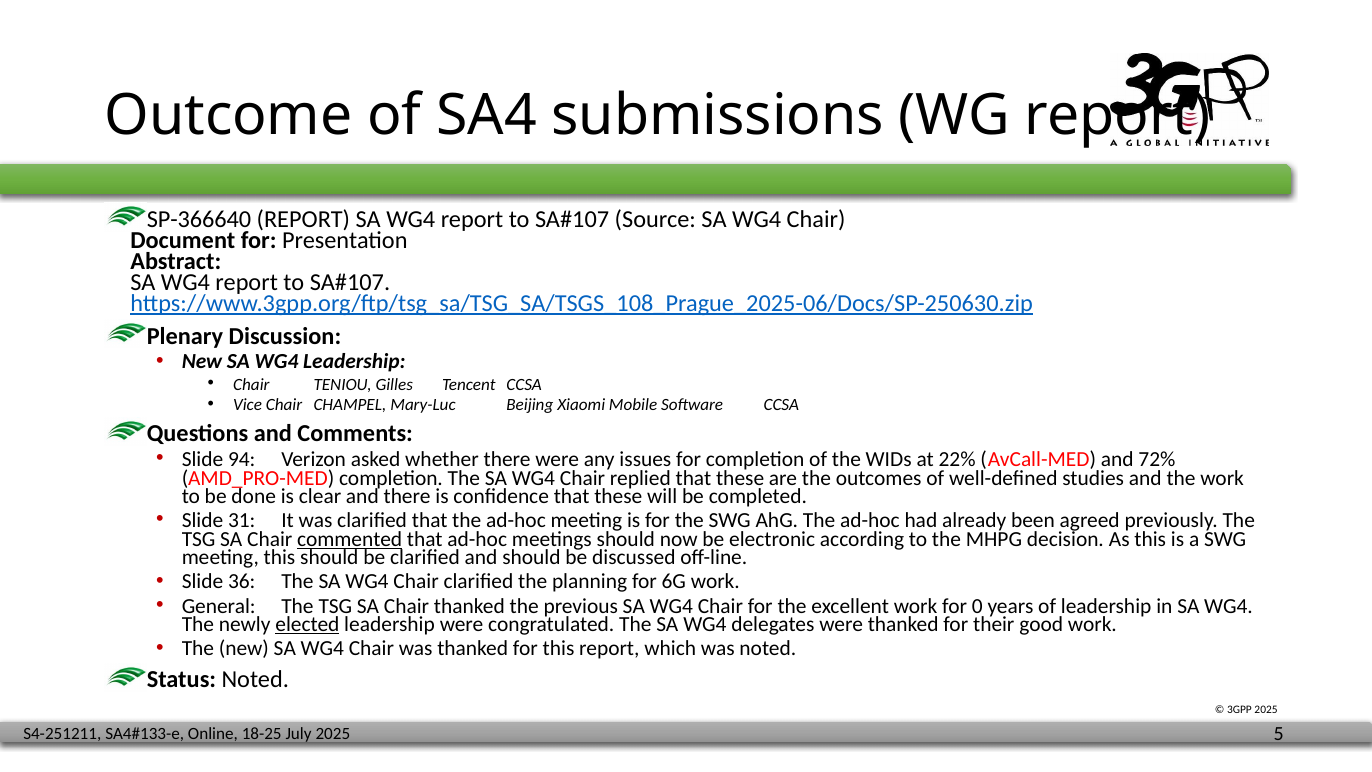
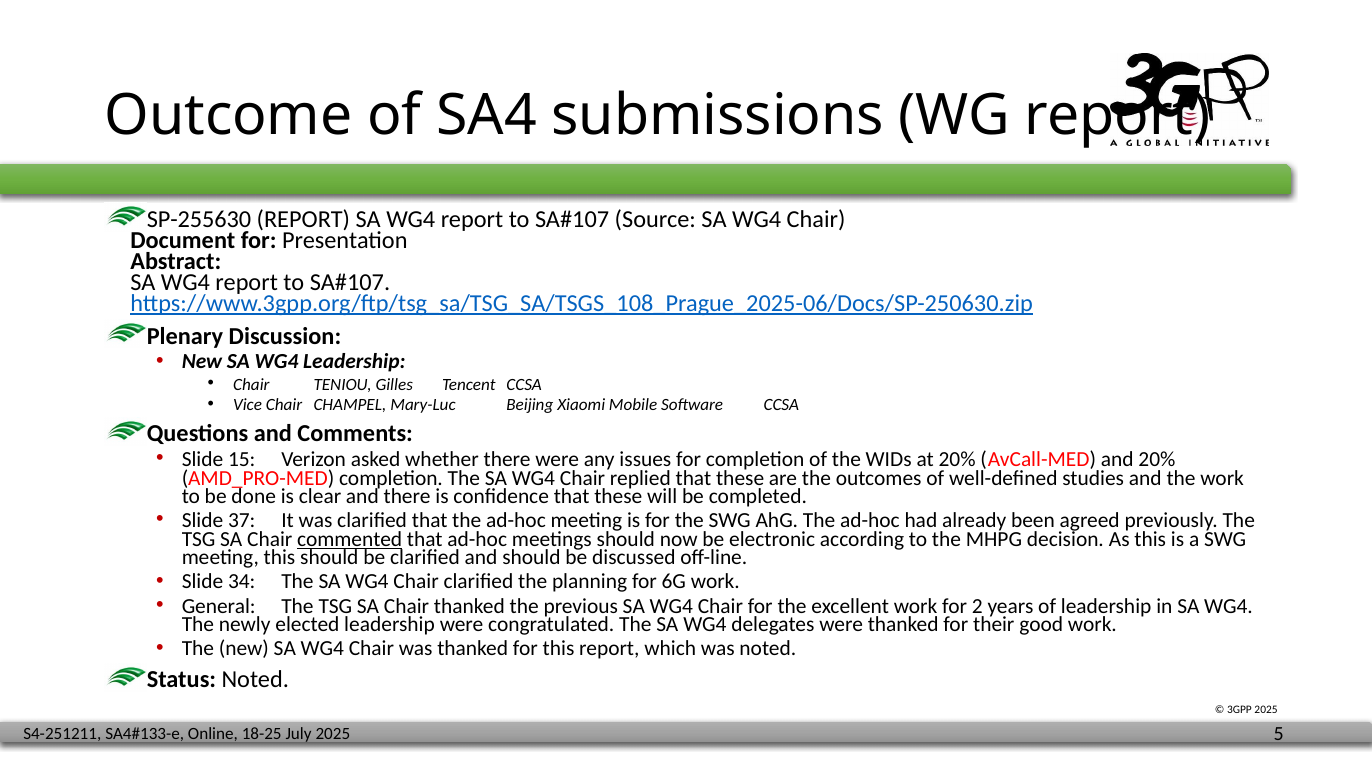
SP-366640: SP-366640 -> SP-255630
94: 94 -> 15
at 22%: 22% -> 20%
and 72%: 72% -> 20%
31: 31 -> 37
36: 36 -> 34
0: 0 -> 2
elected underline: present -> none
